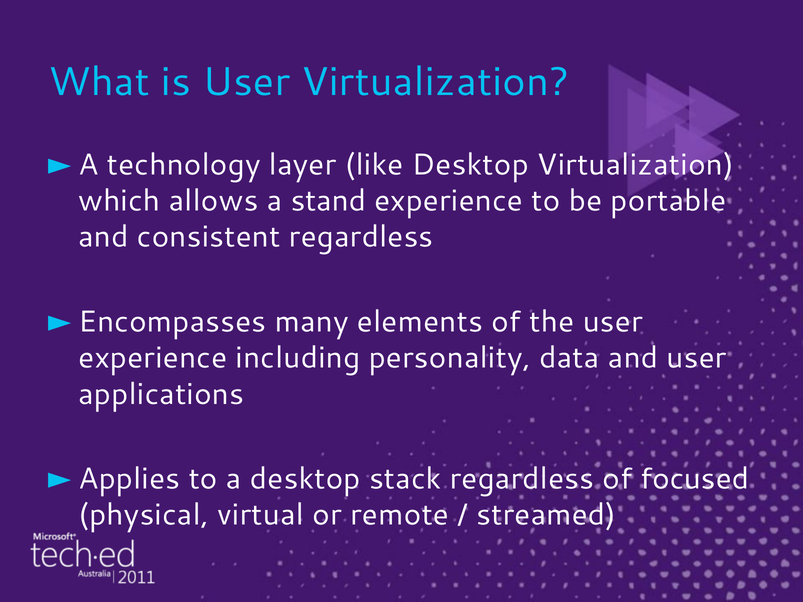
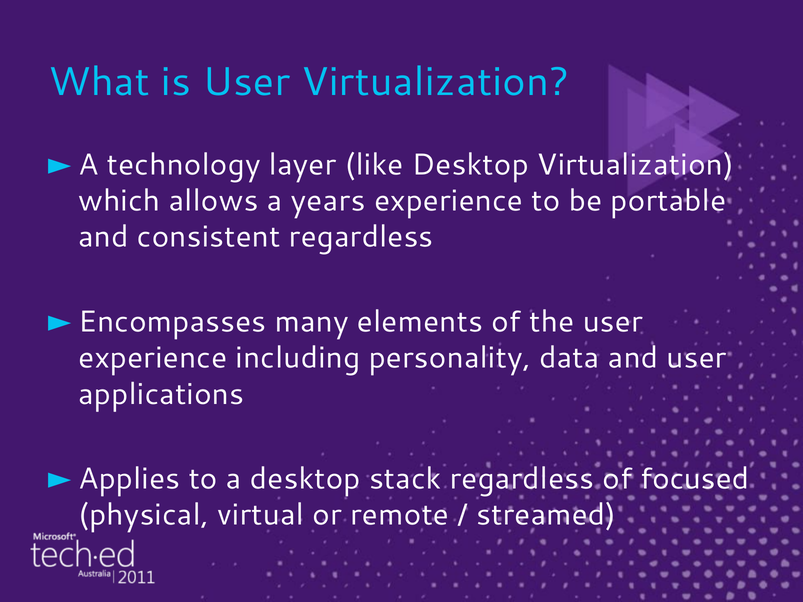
stand: stand -> years
